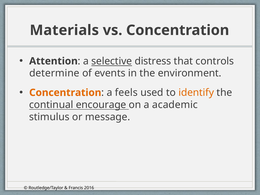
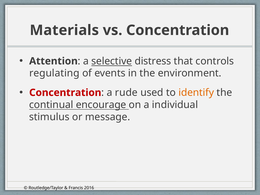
determine: determine -> regulating
Concentration at (65, 93) colour: orange -> red
feels: feels -> rude
academic: academic -> individual
